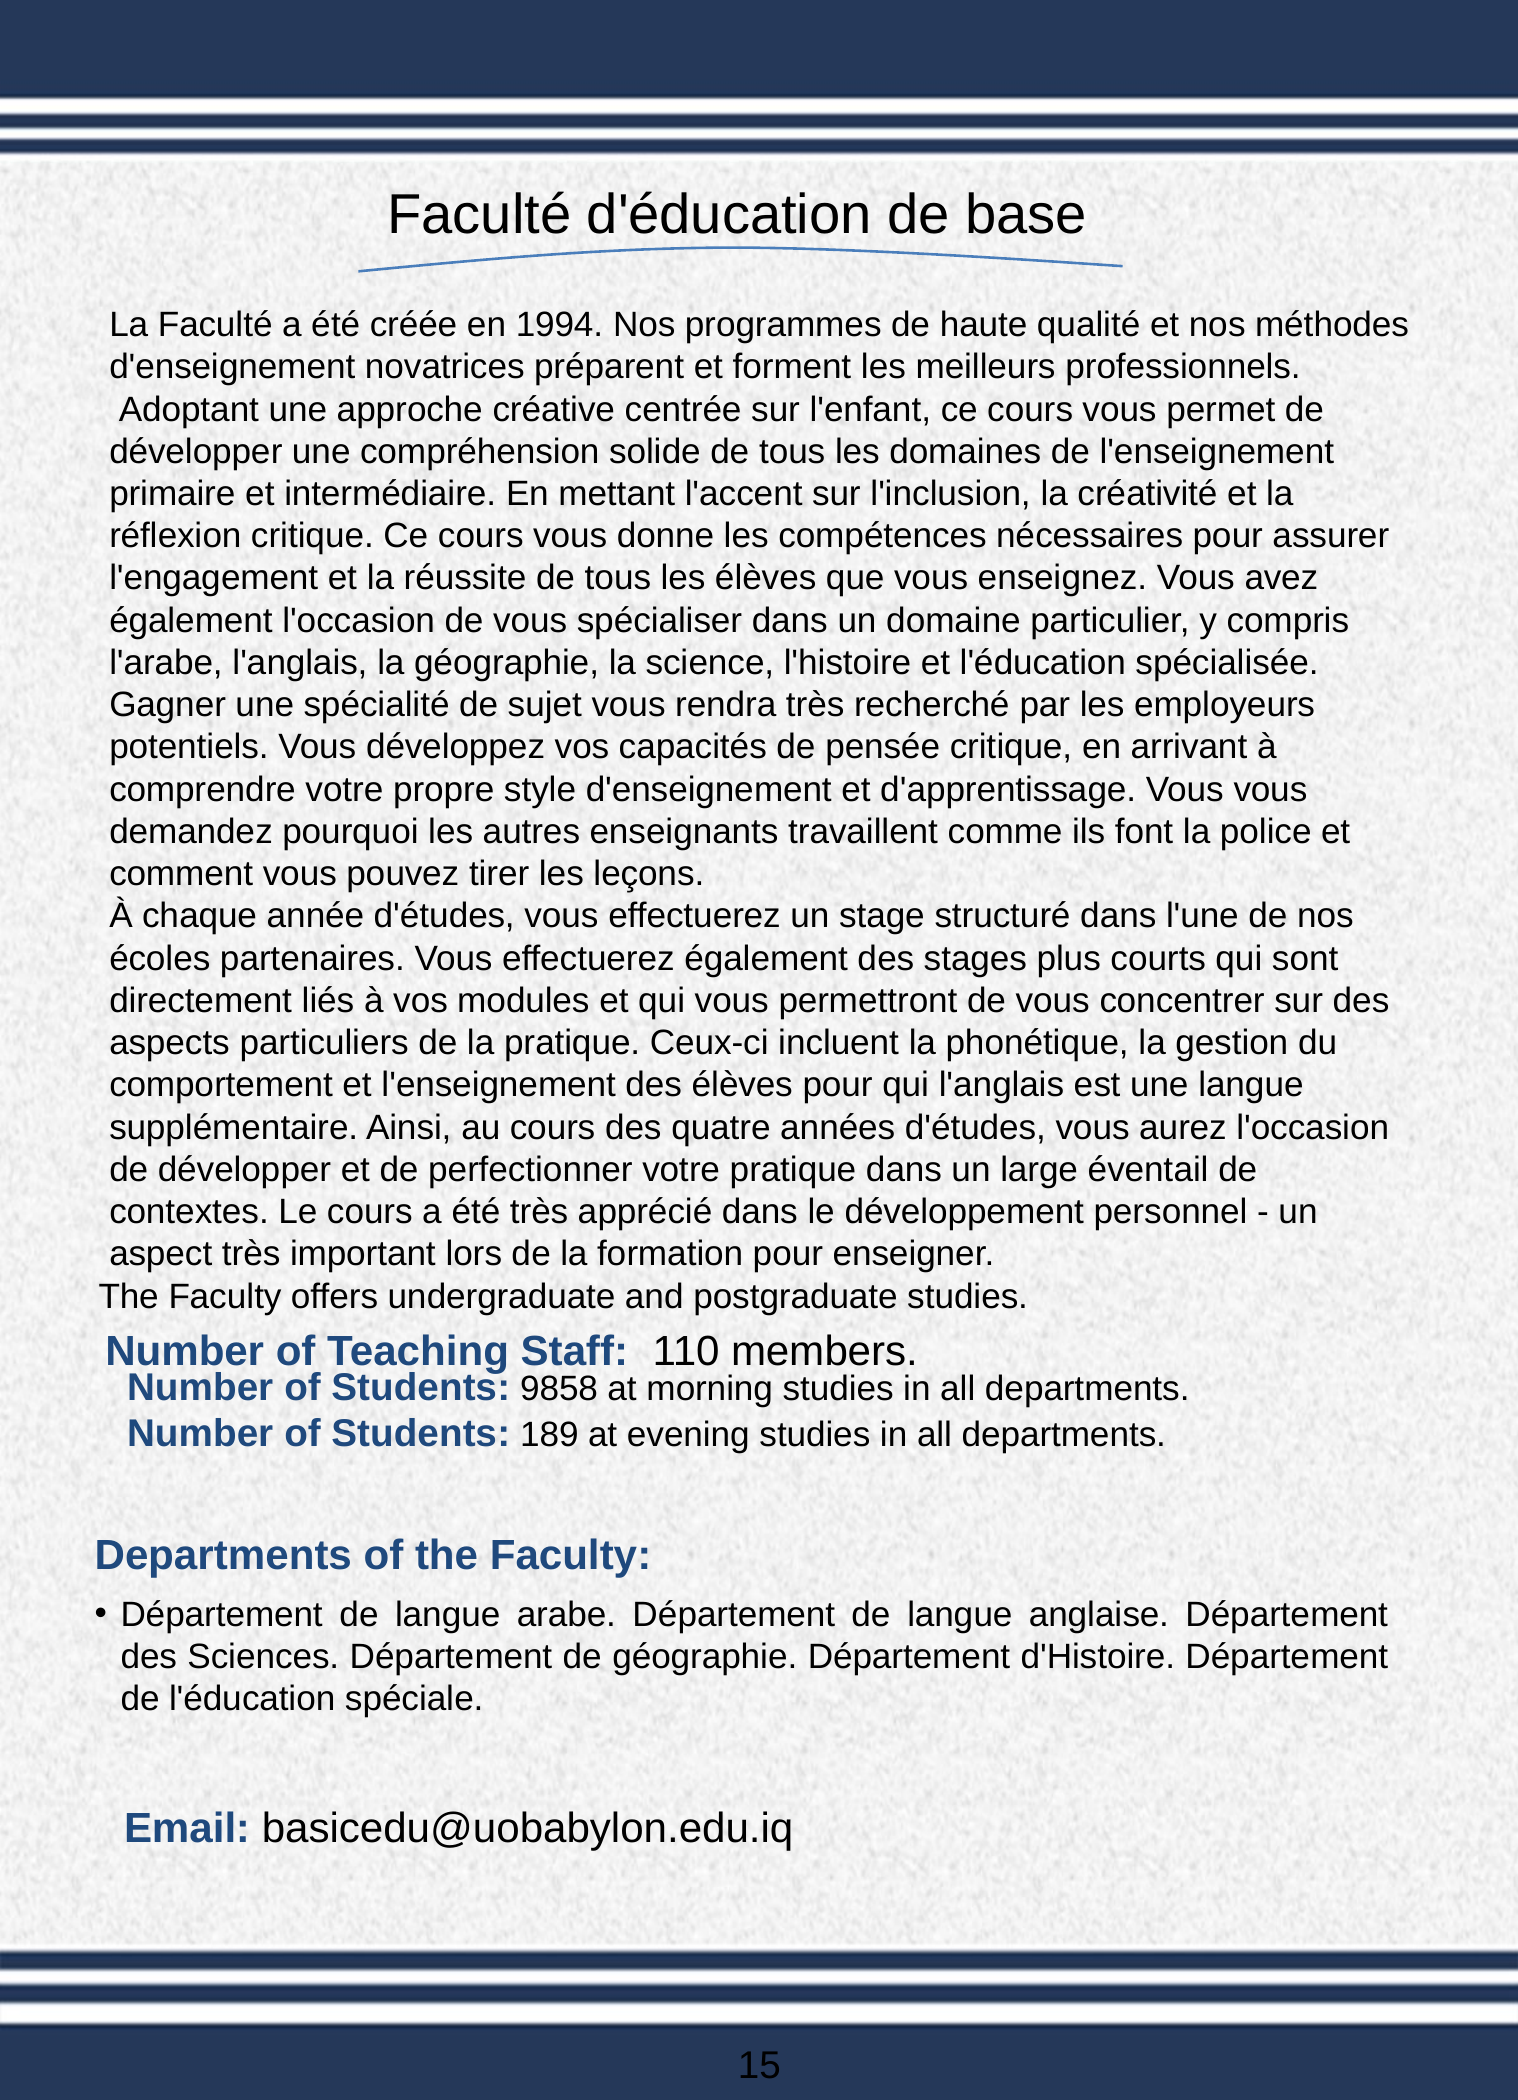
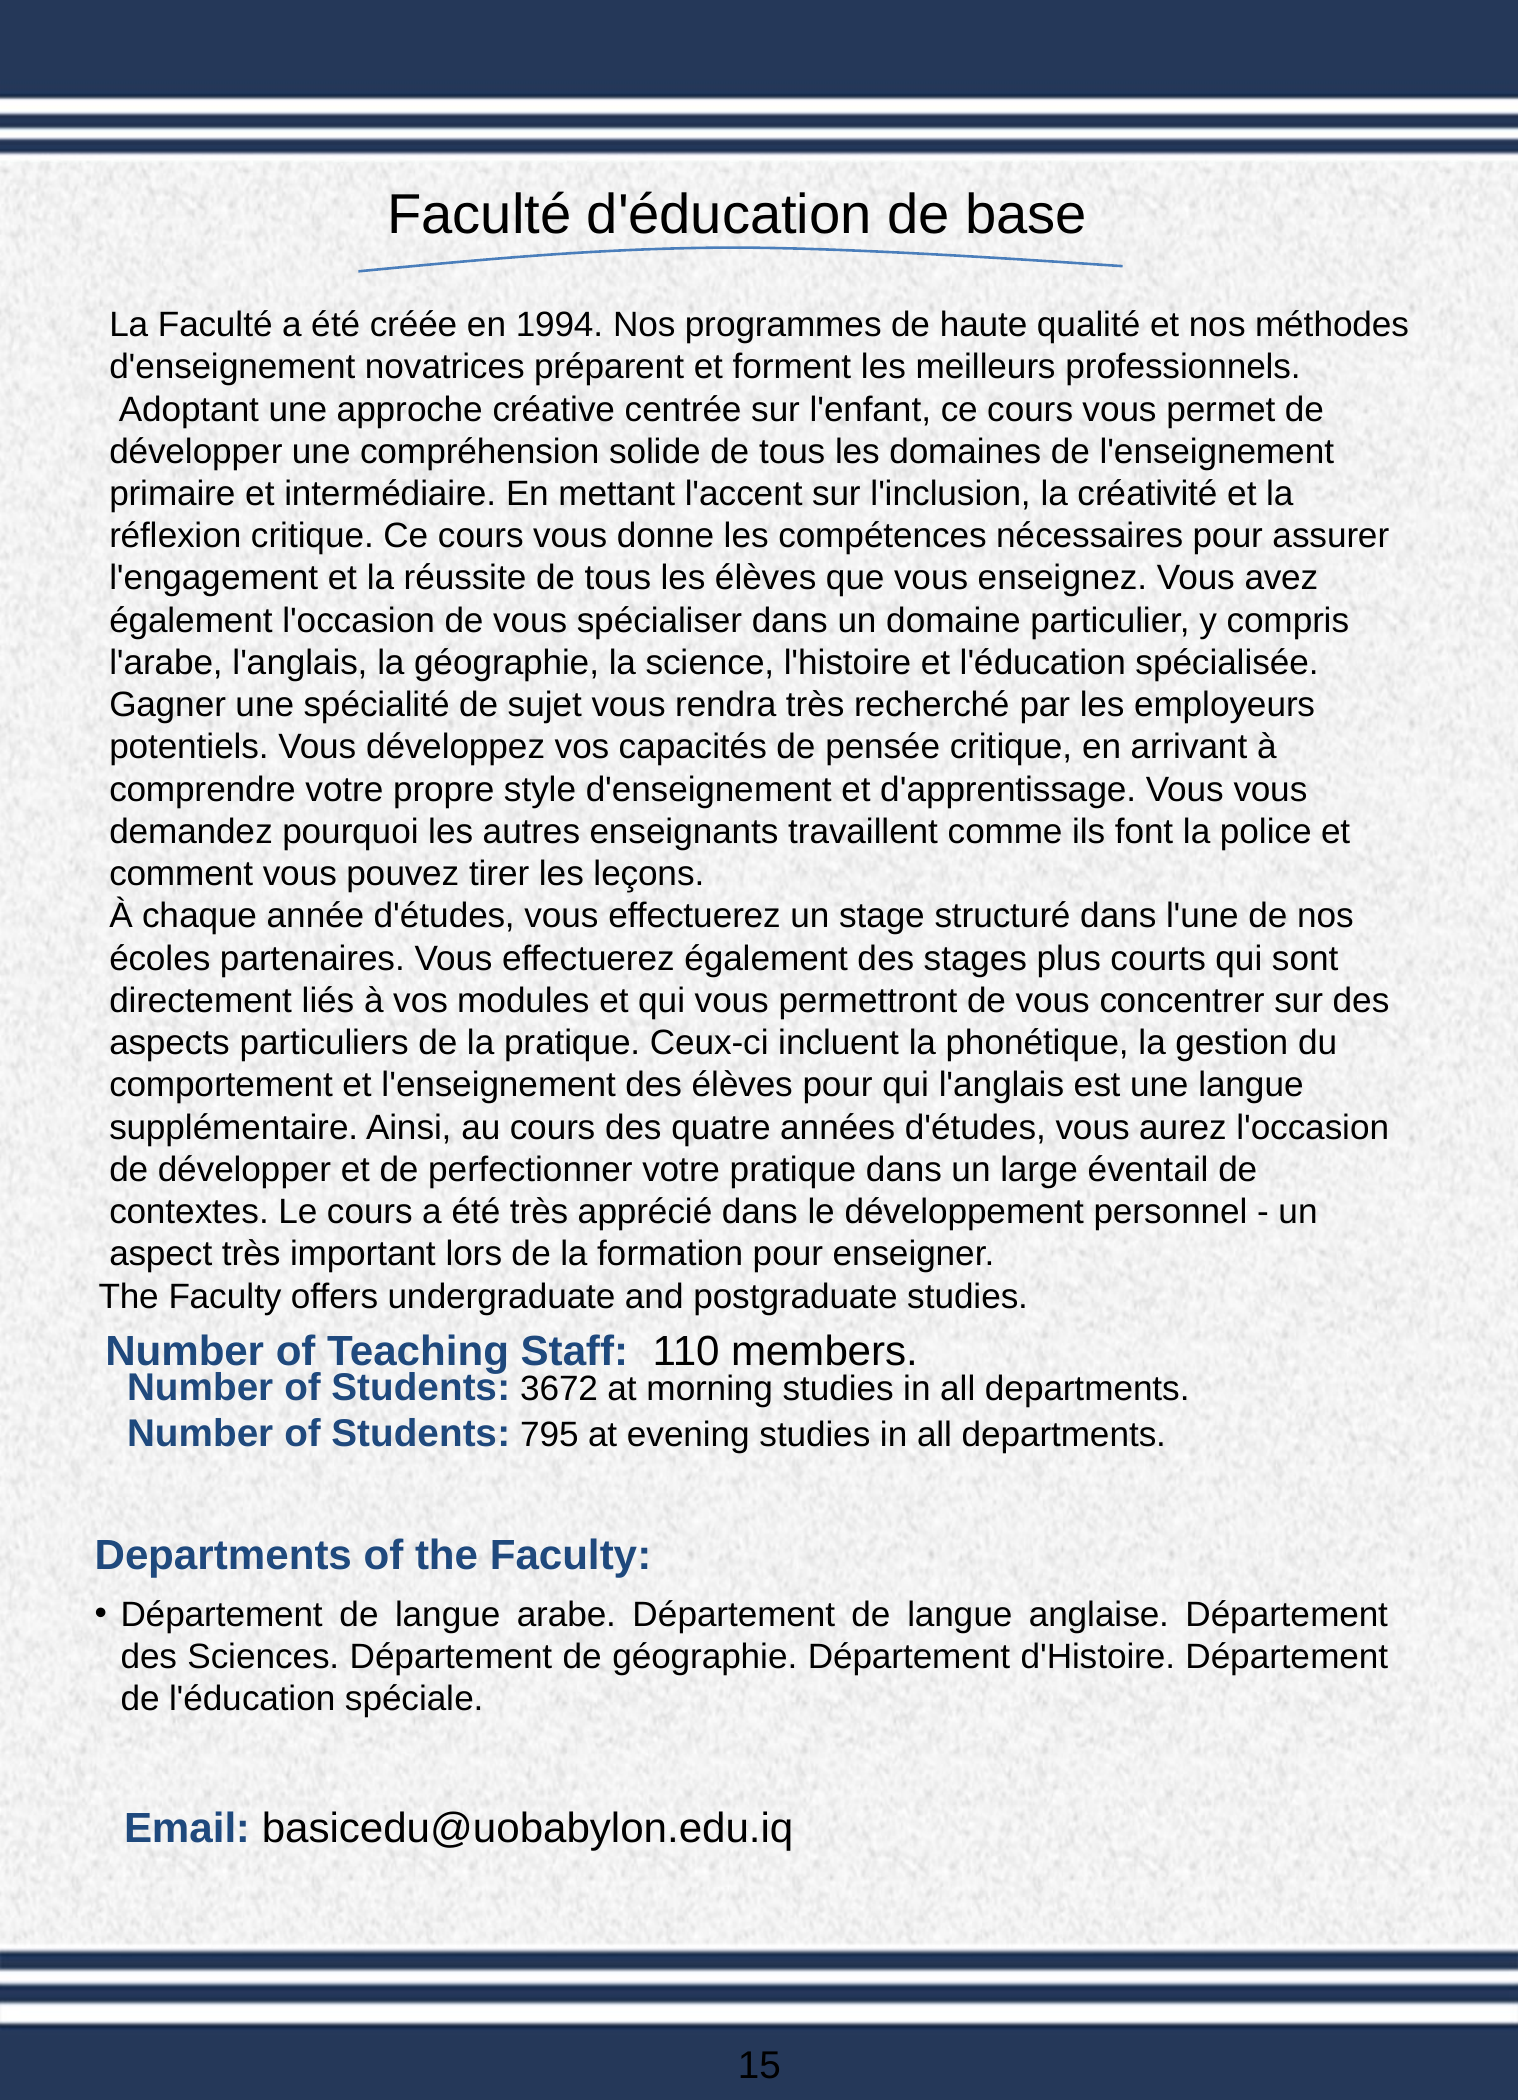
9858: 9858 -> 3672
189: 189 -> 795
